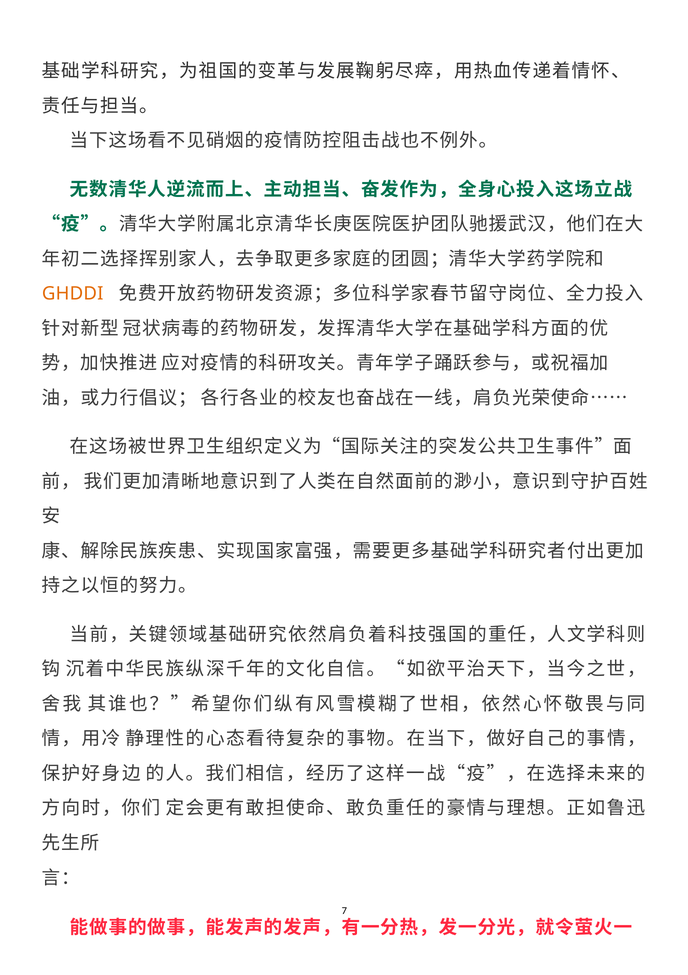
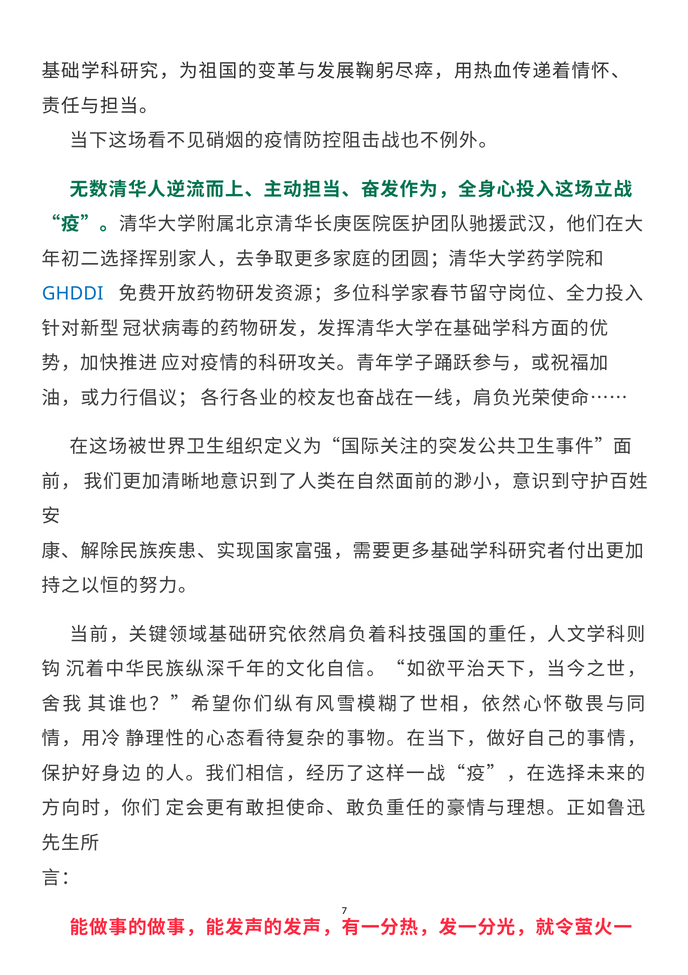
GHDDI colour: orange -> blue
